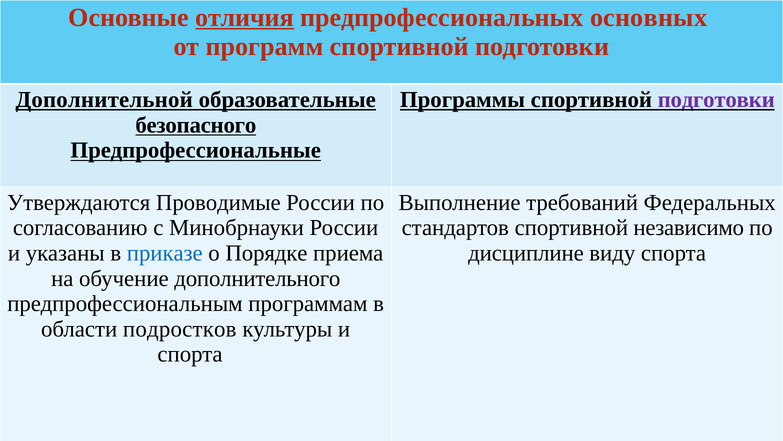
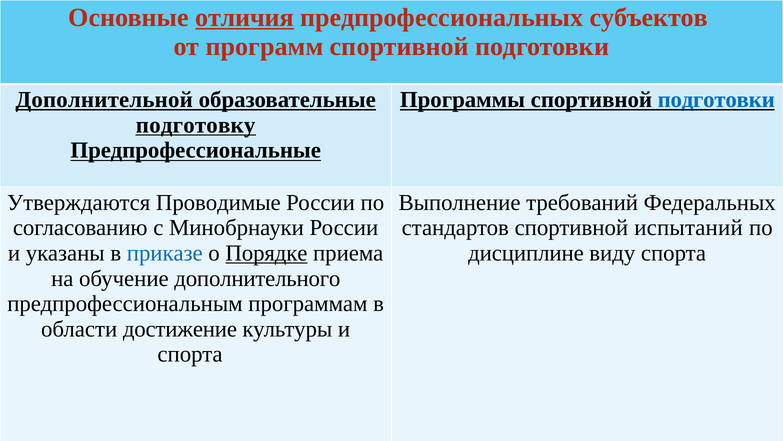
основных: основных -> субъектов
подготовки at (716, 100) colour: purple -> blue
безопасного: безопасного -> подготовку
независимо: независимо -> испытаний
Порядке underline: none -> present
подростков: подростков -> достижение
